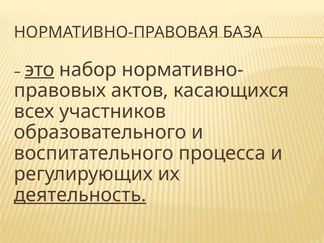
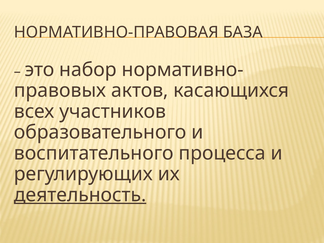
это underline: present -> none
